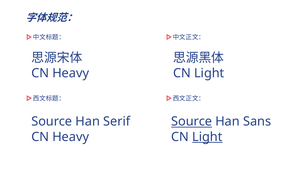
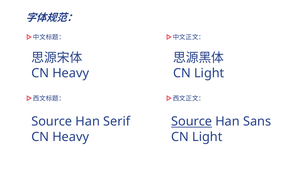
Light at (207, 137) underline: present -> none
